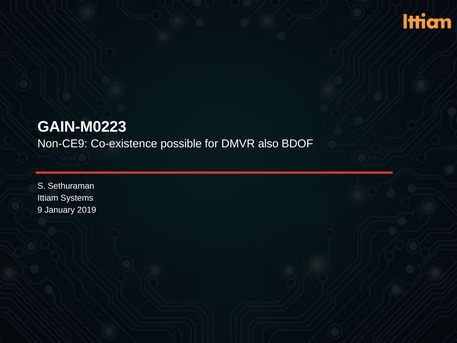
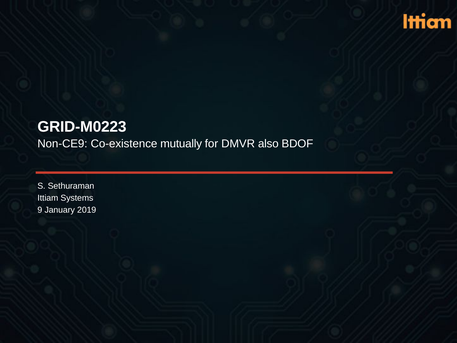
GAIN-M0223: GAIN-M0223 -> GRID-M0223
possible: possible -> mutually
